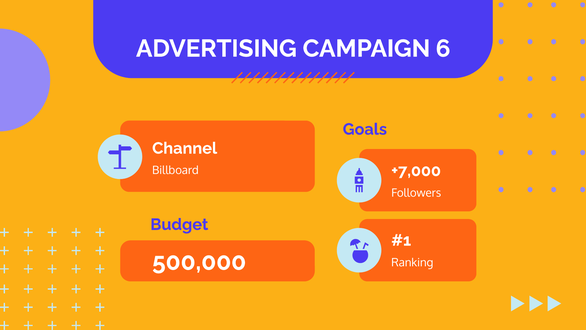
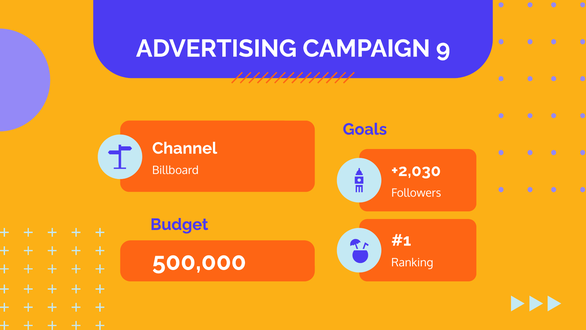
6: 6 -> 9
+7,000: +7,000 -> +2,030
